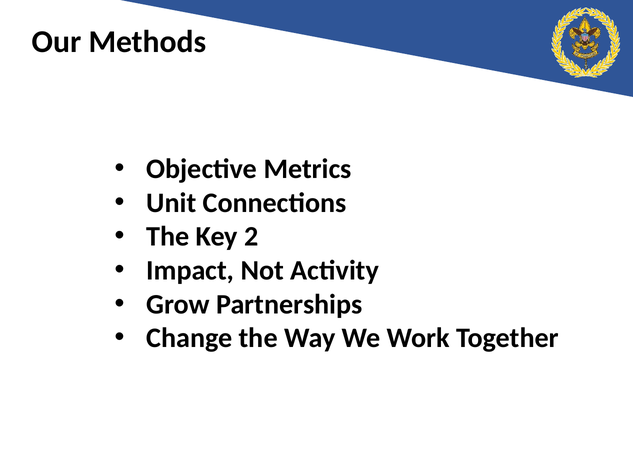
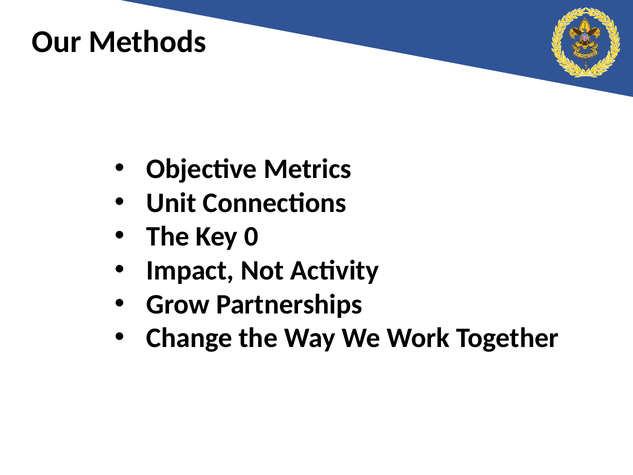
2: 2 -> 0
